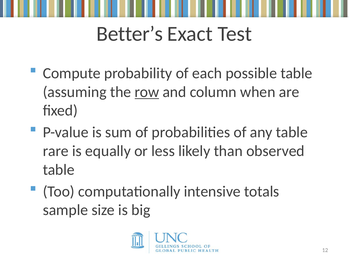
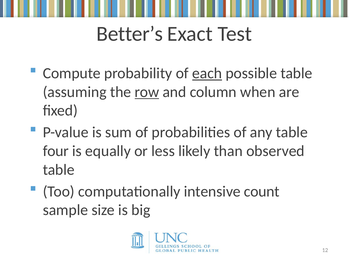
each underline: none -> present
rare: rare -> four
totals: totals -> count
